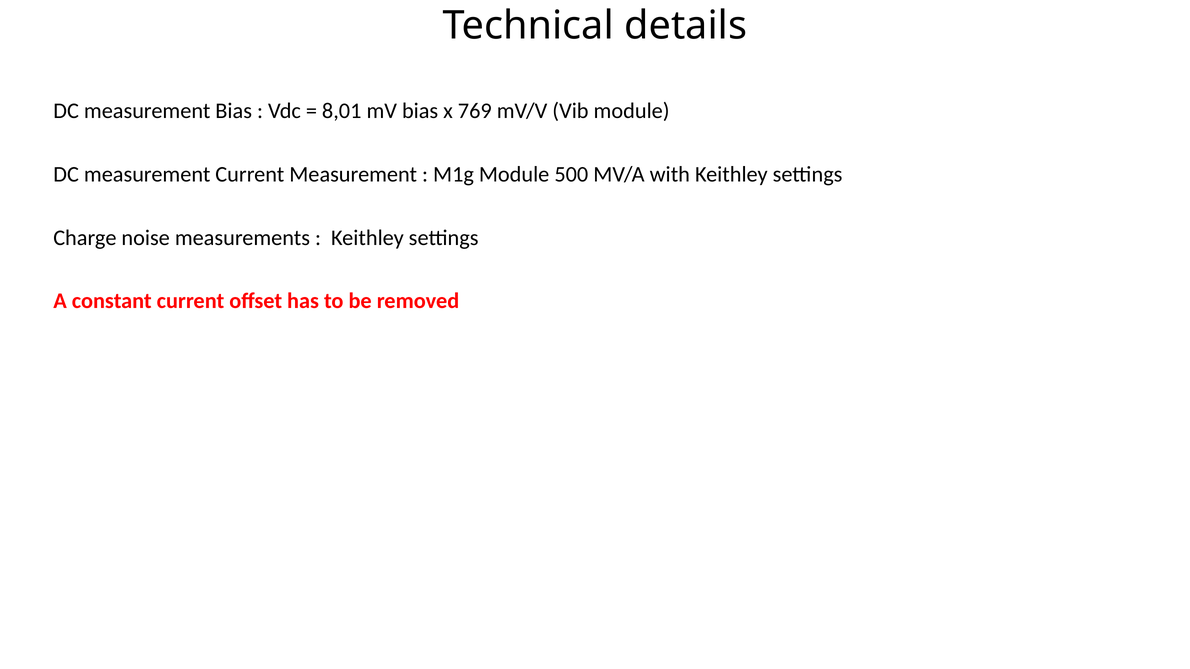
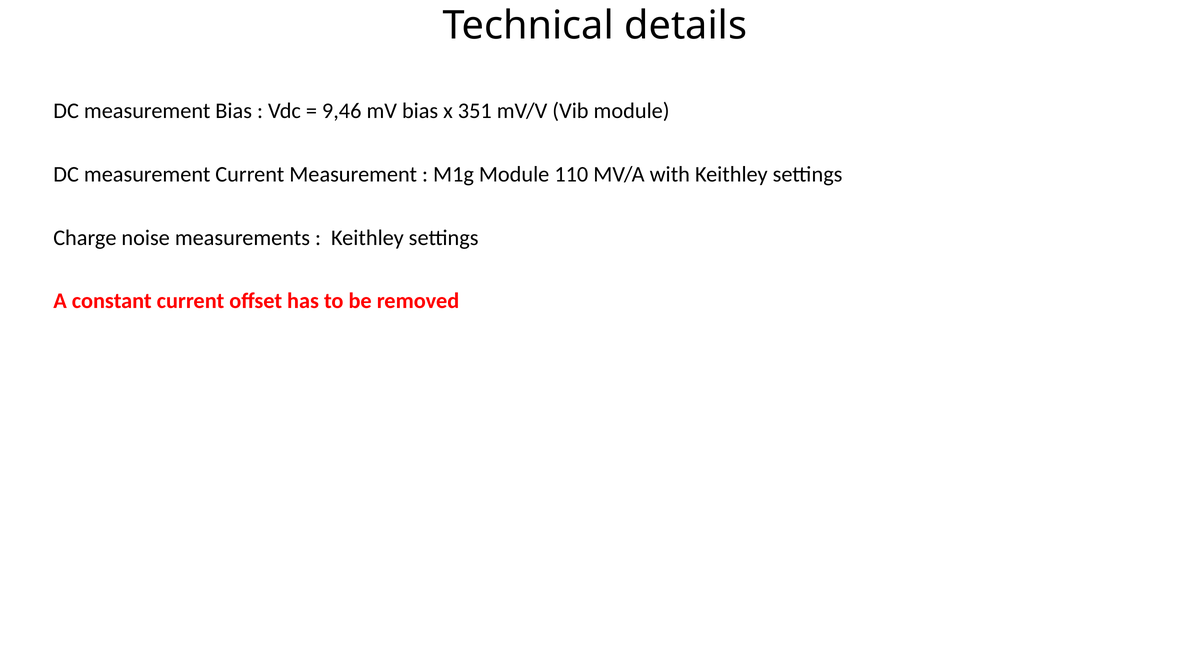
8,01: 8,01 -> 9,46
769: 769 -> 351
500: 500 -> 110
